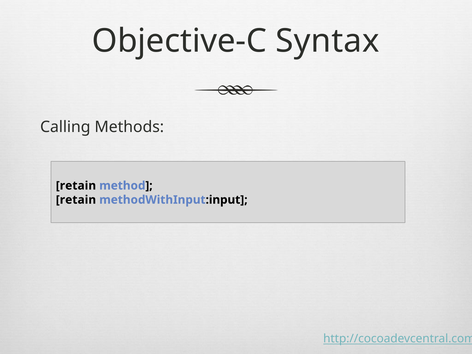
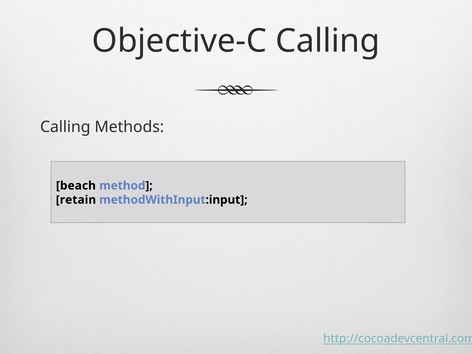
Objective-C Syntax: Syntax -> Calling
retain at (76, 186): retain -> beach
